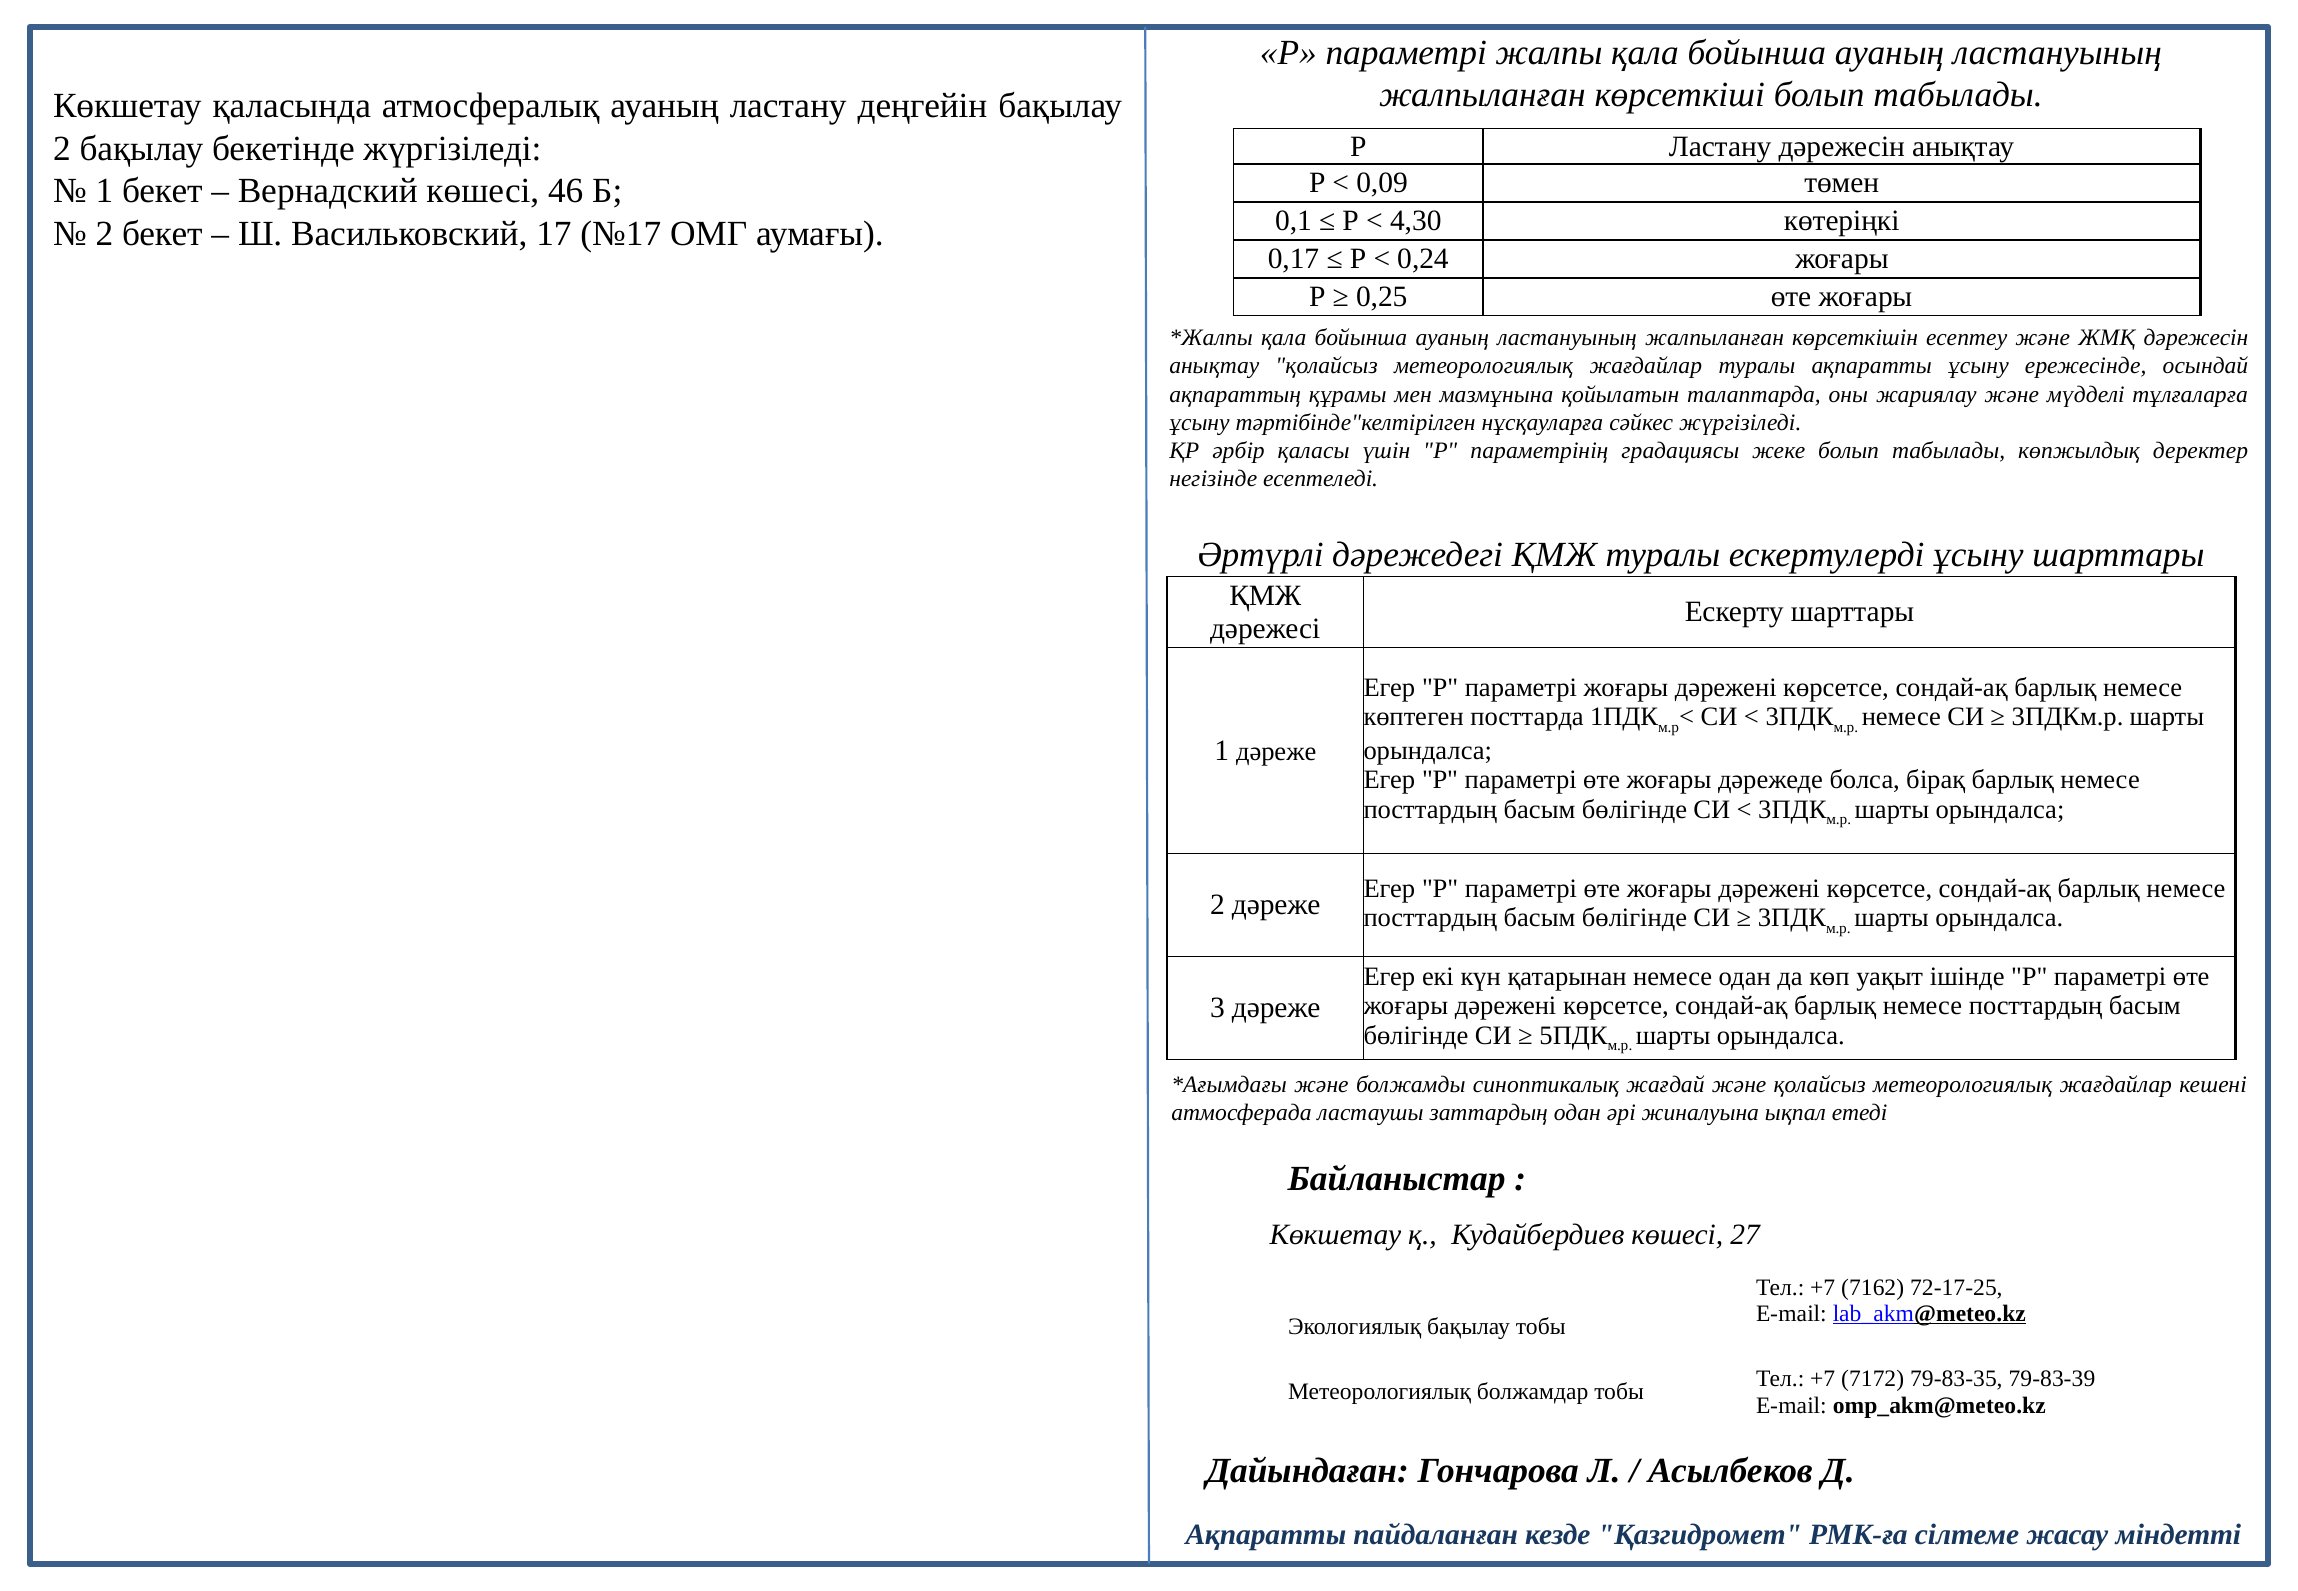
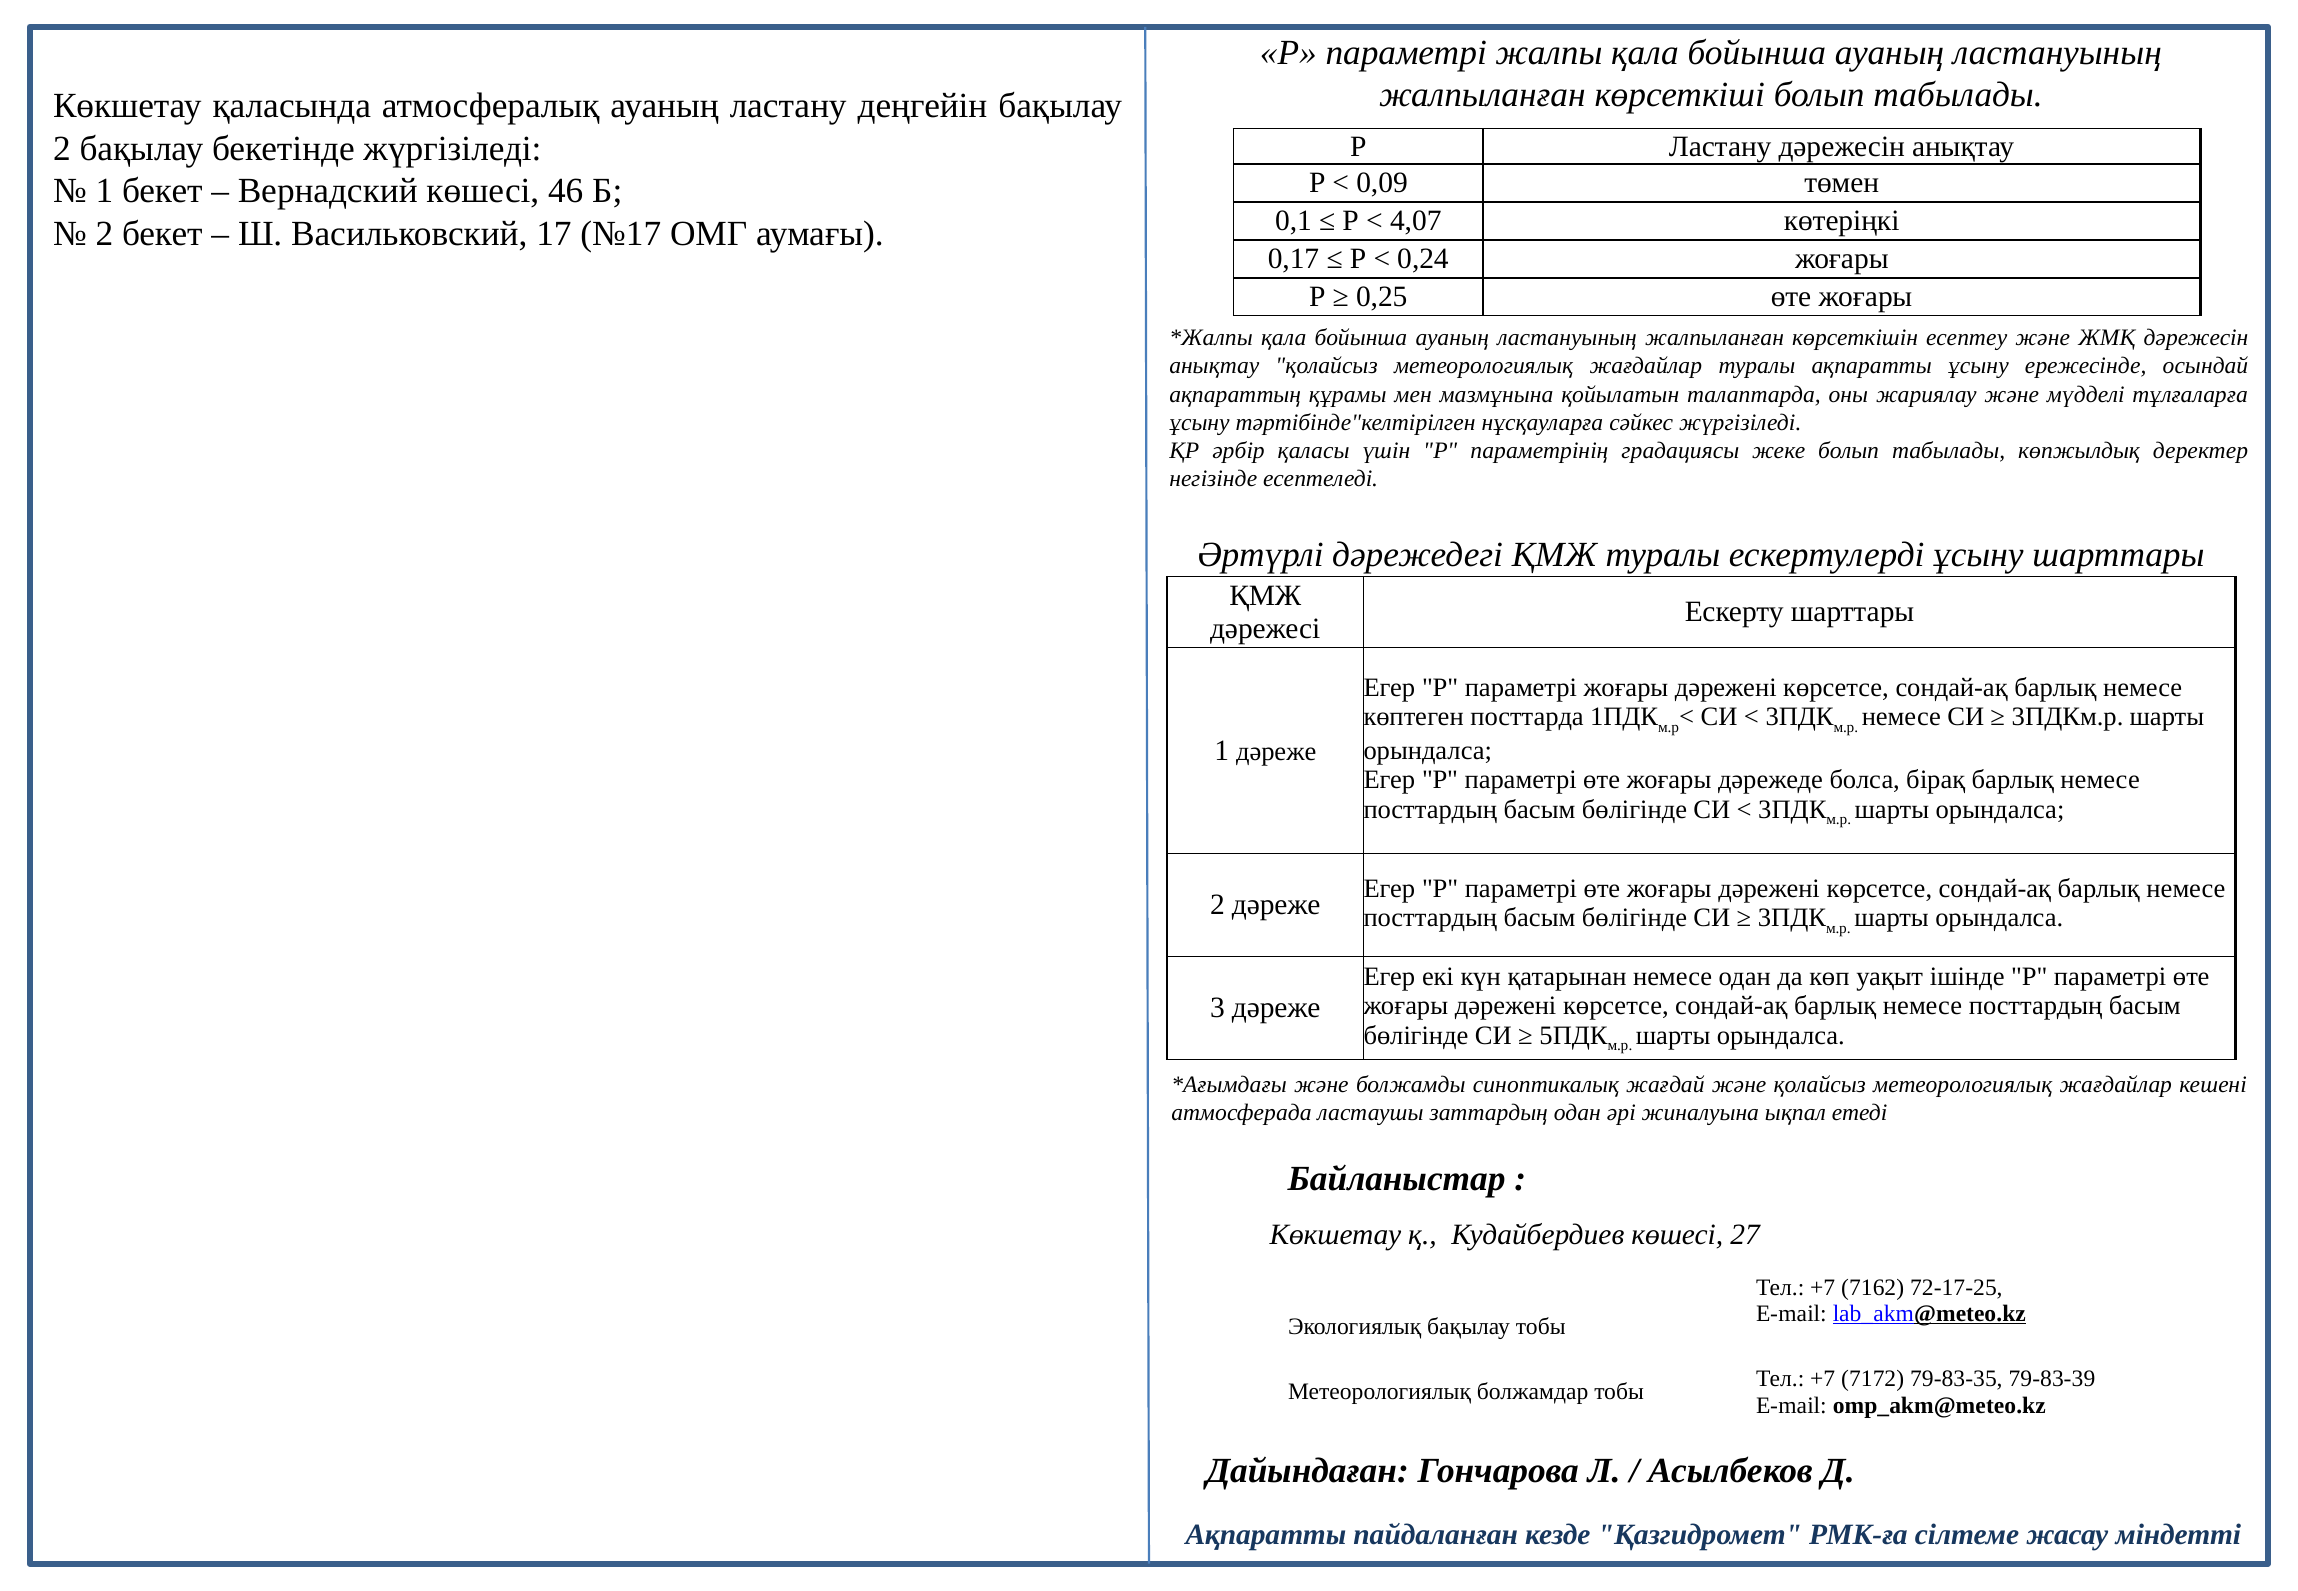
4,30: 4,30 -> 4,07
